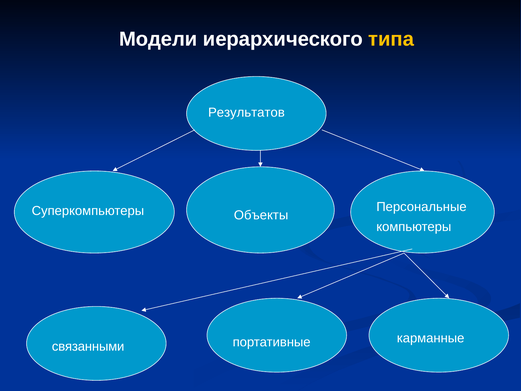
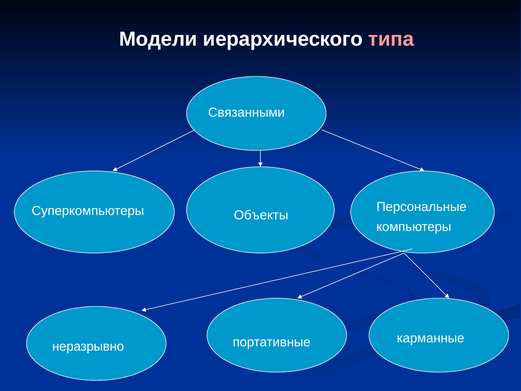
типа colour: yellow -> pink
Результатов: Результатов -> Связанными
связанными: связанными -> неразрывно
